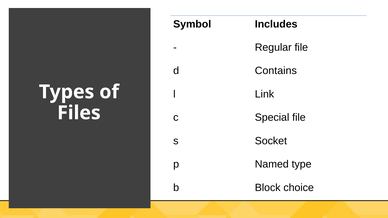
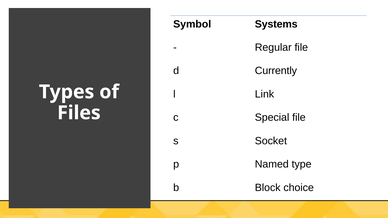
Includes: Includes -> Systems
Contains: Contains -> Currently
